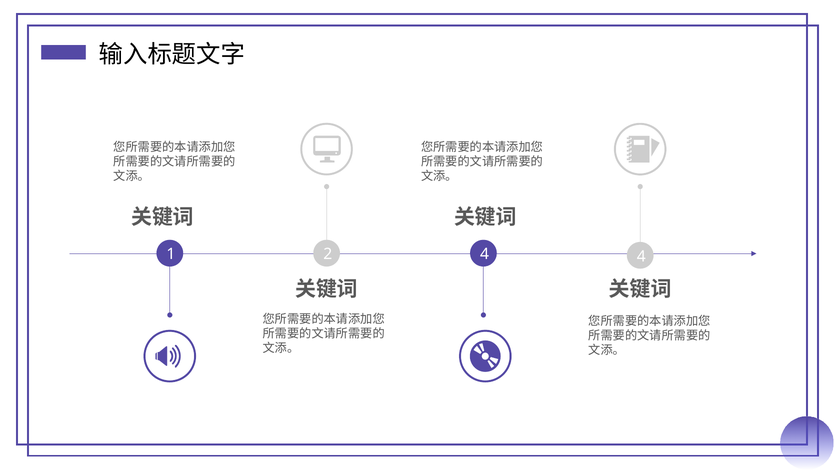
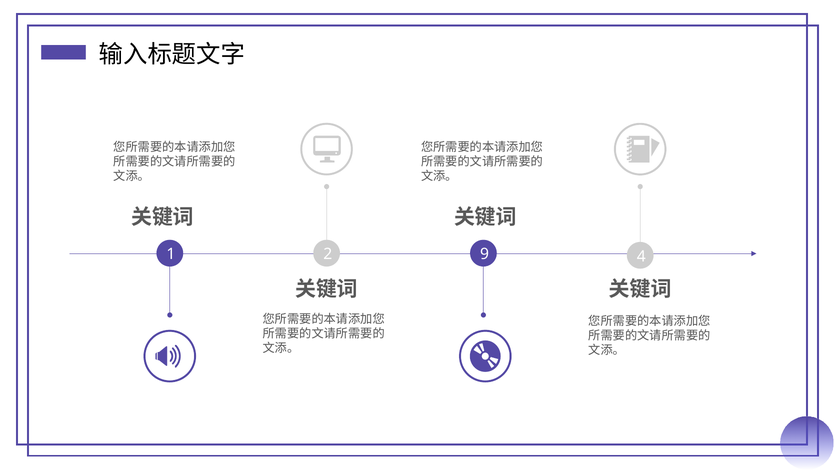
2 4: 4 -> 9
